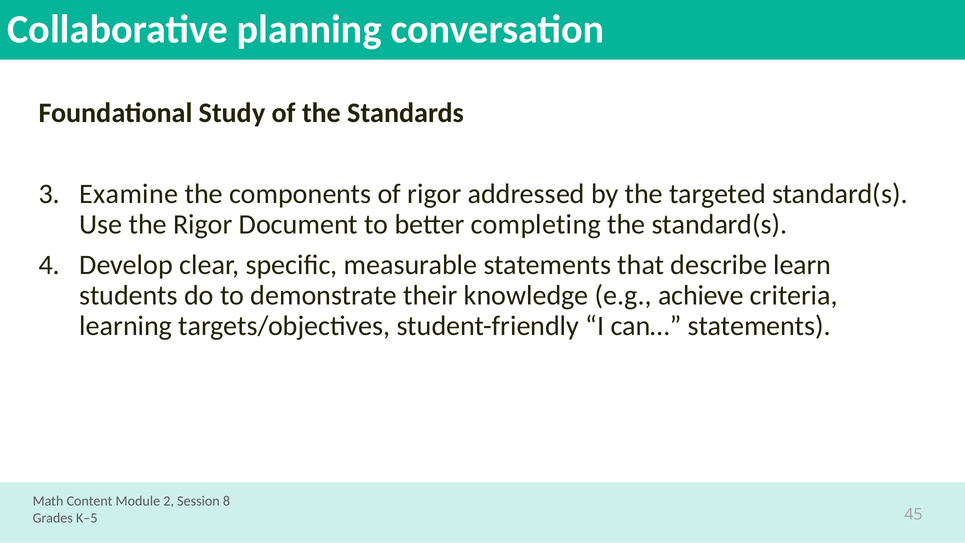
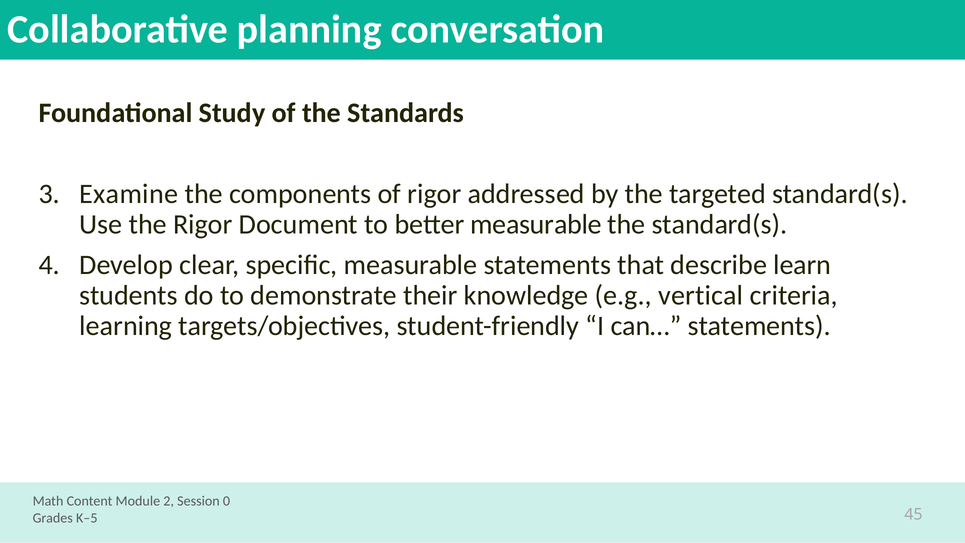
better completing: completing -> measurable
achieve: achieve -> vertical
8: 8 -> 0
